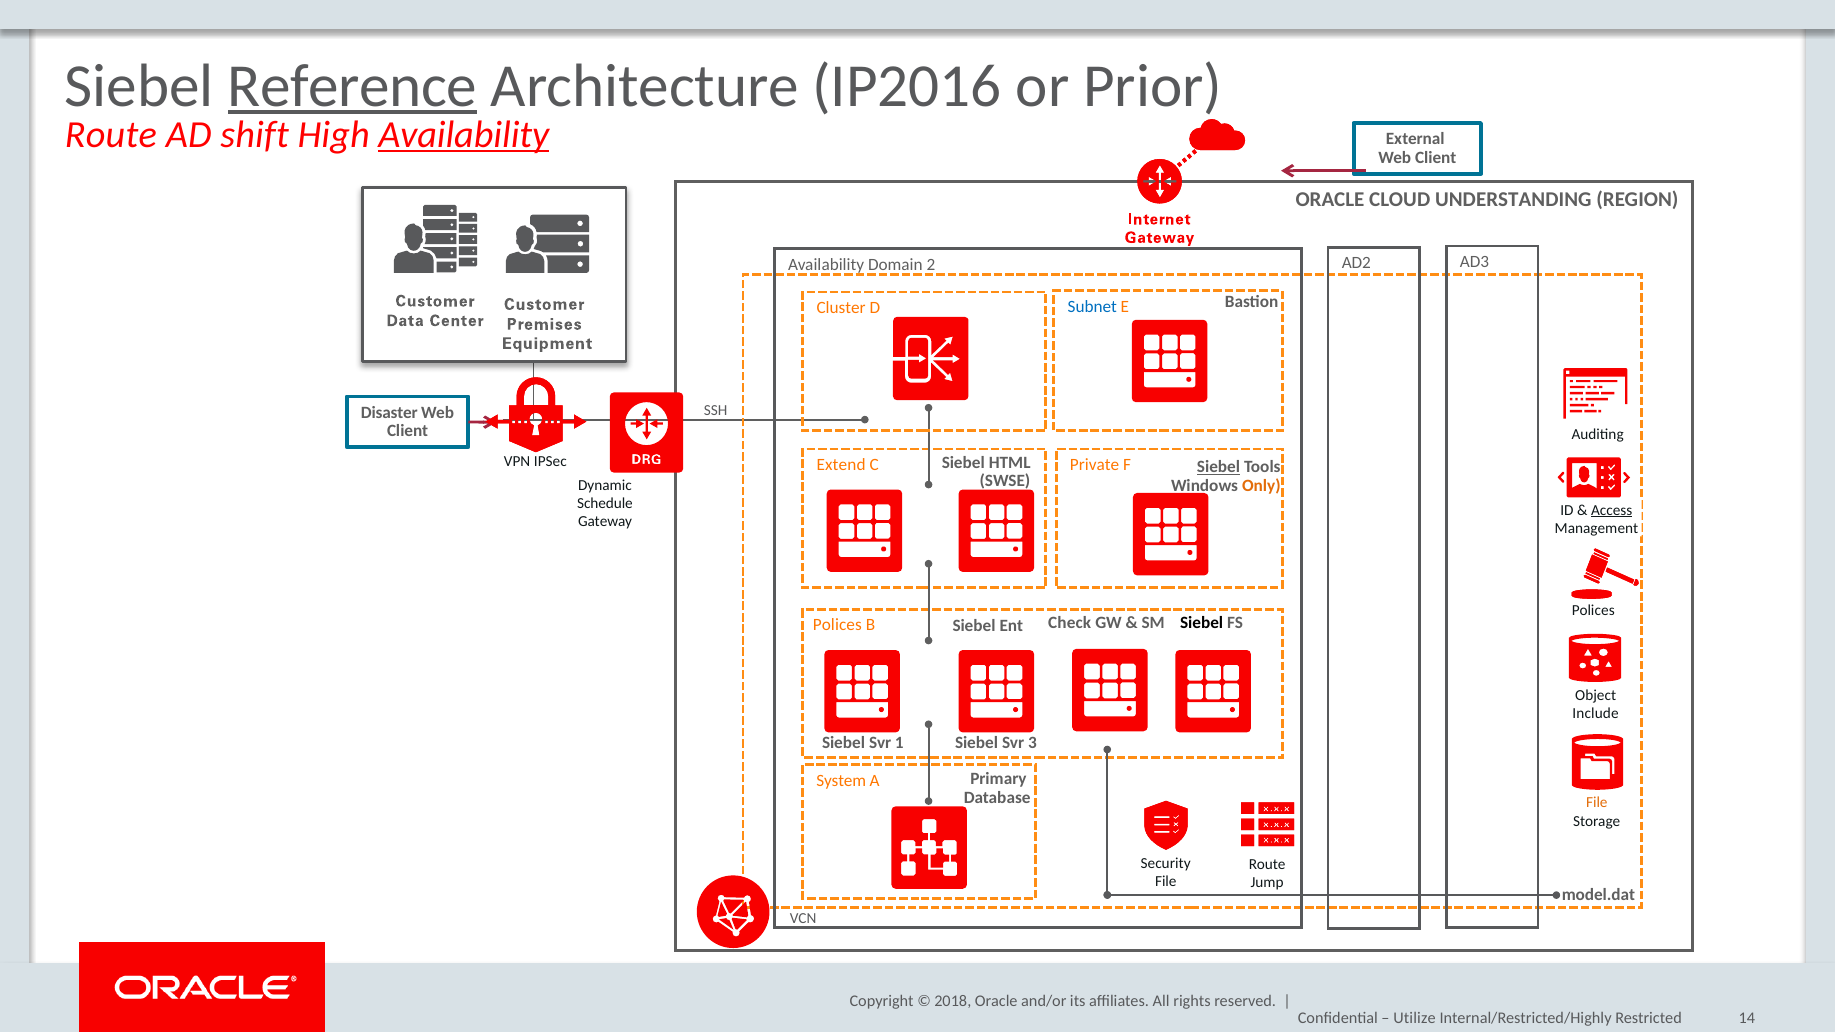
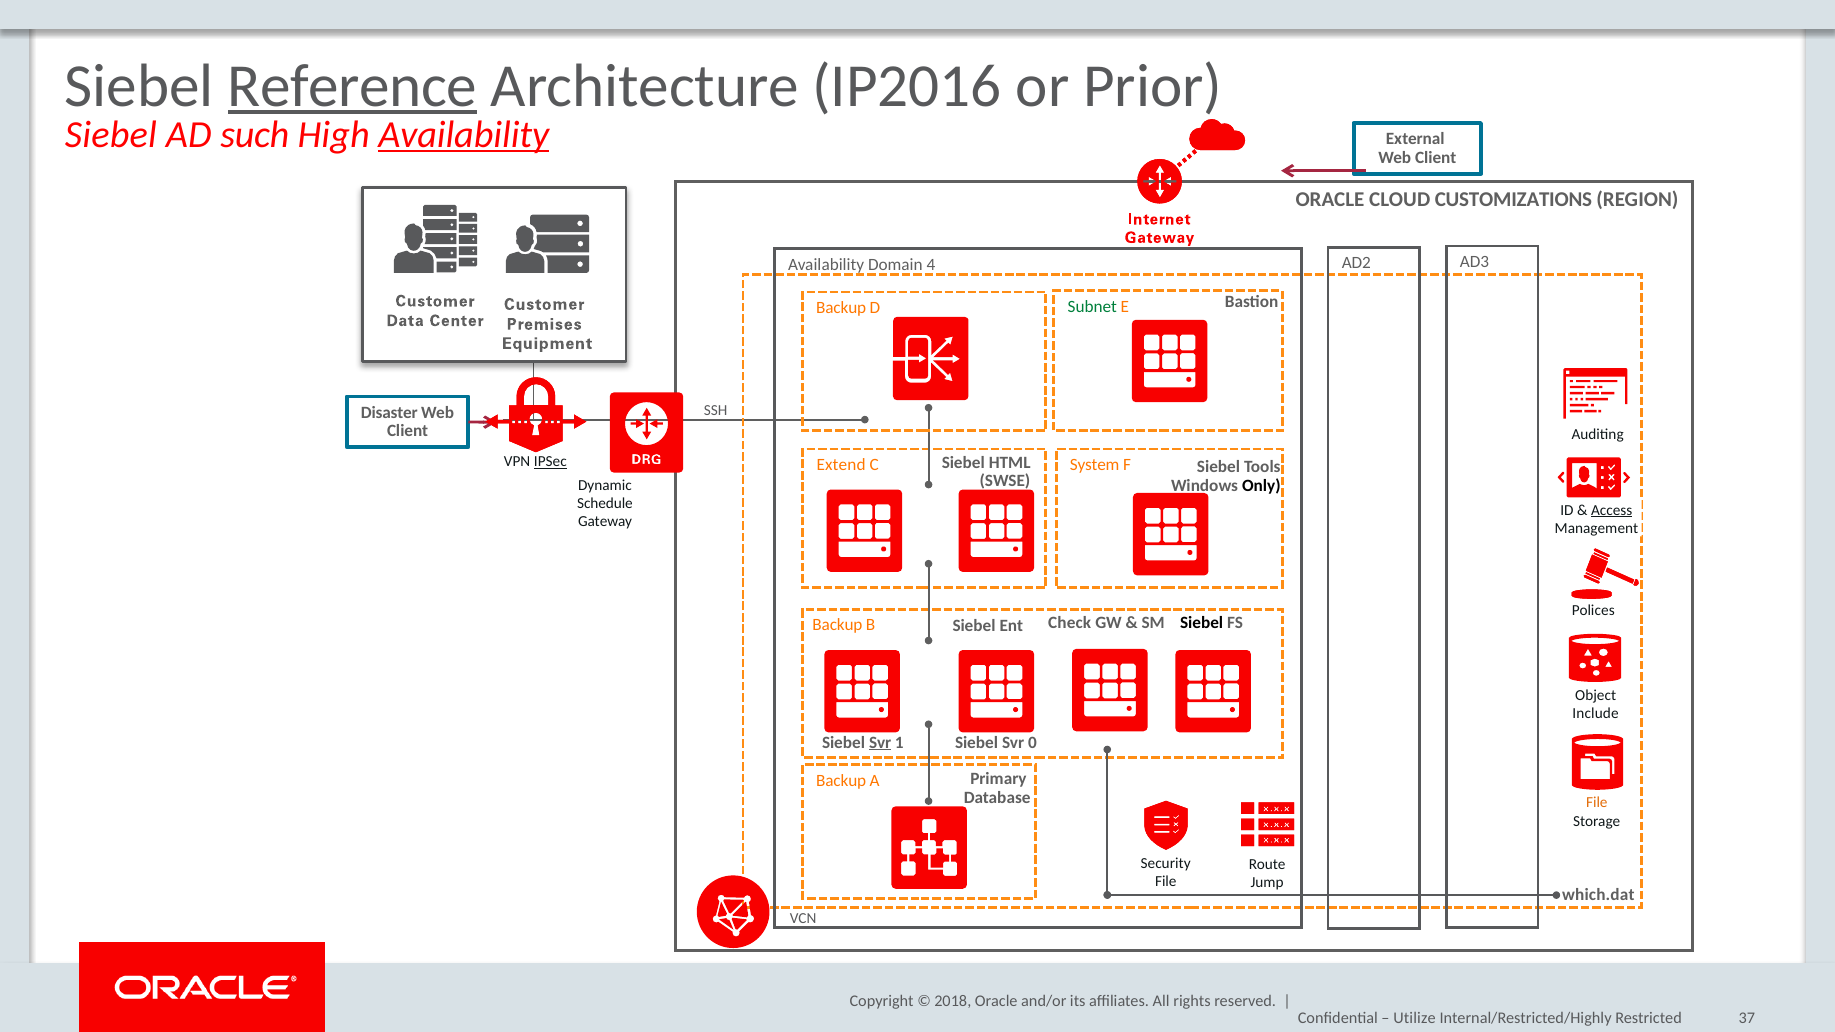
Route at (111, 135): Route -> Siebel
shift: shift -> such
UNDERSTANDING: UNDERSTANDING -> CUSTOMIZATIONS
2: 2 -> 4
Subnet colour: blue -> green
Cluster at (841, 308): Cluster -> Backup
IPSec underline: none -> present
Private: Private -> System
Siebel at (1218, 467) underline: present -> none
Only colour: orange -> black
Polices at (837, 625): Polices -> Backup
Svr at (880, 743) underline: none -> present
3: 3 -> 0
System at (841, 781): System -> Backup
model.dat: model.dat -> which.dat
14: 14 -> 37
